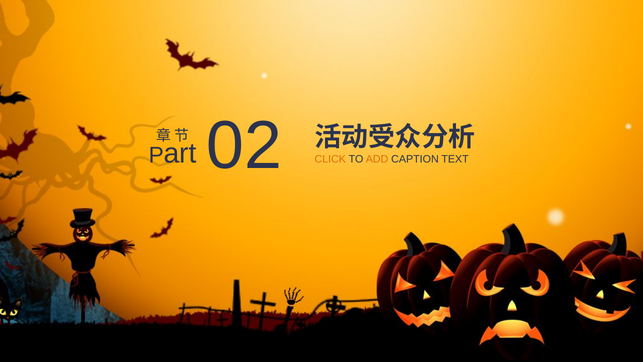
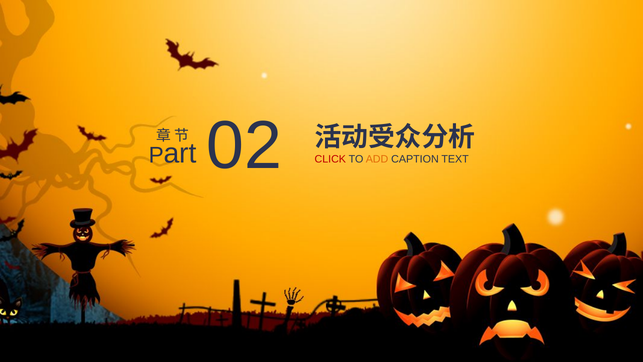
CLICK colour: orange -> red
